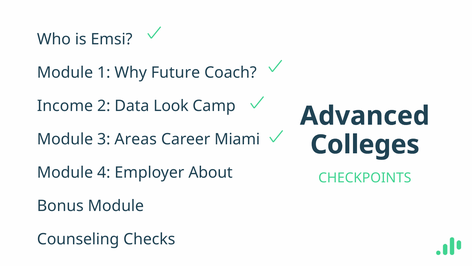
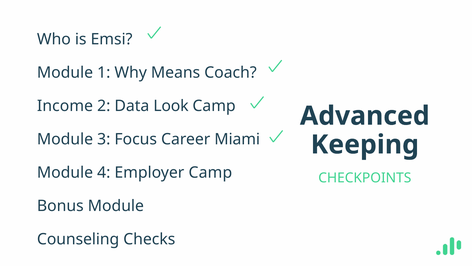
Future: Future -> Means
Areas: Areas -> Focus
Colleges: Colleges -> Keeping
Employer About: About -> Camp
